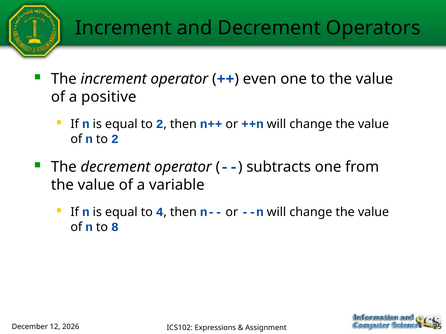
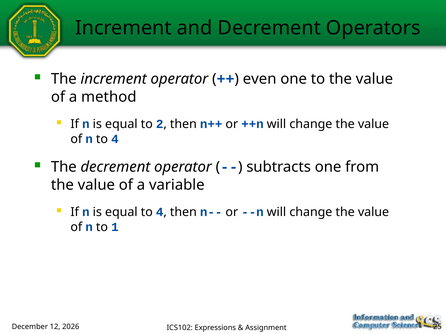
positive: positive -> method
n to 2: 2 -> 4
8: 8 -> 1
